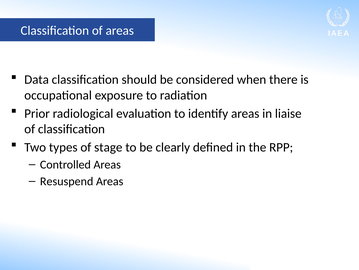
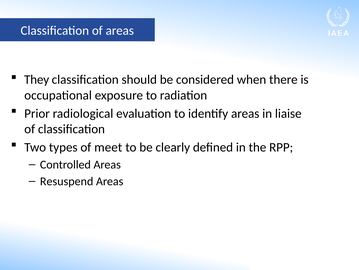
Data: Data -> They
stage: stage -> meet
